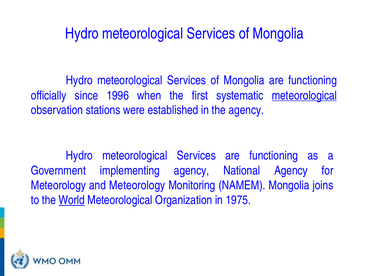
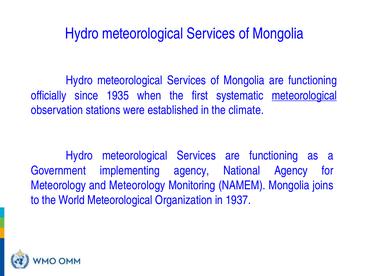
1996: 1996 -> 1935
the agency: agency -> climate
World underline: present -> none
1975: 1975 -> 1937
